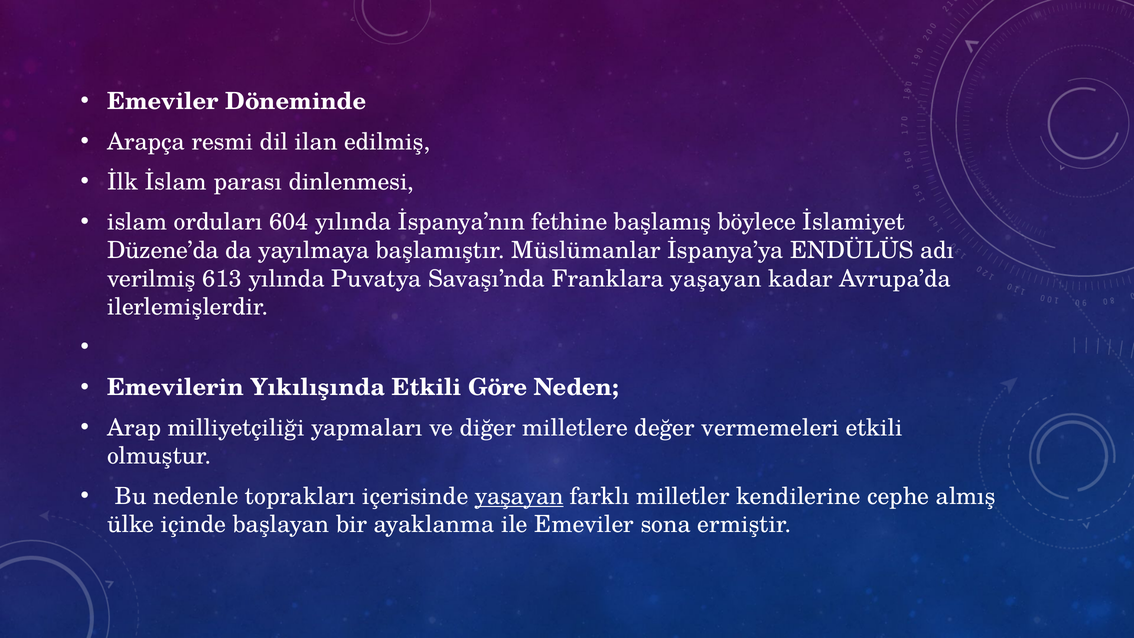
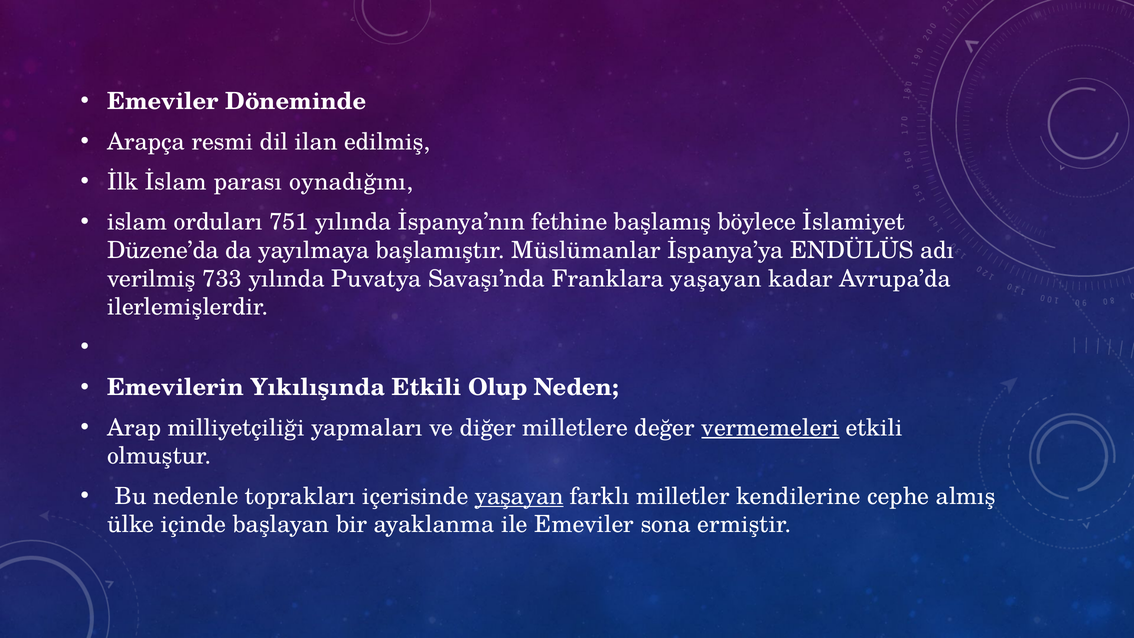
dinlenmesi: dinlenmesi -> oynadığını
604: 604 -> 751
613: 613 -> 733
Göre: Göre -> Olup
vermemeleri underline: none -> present
